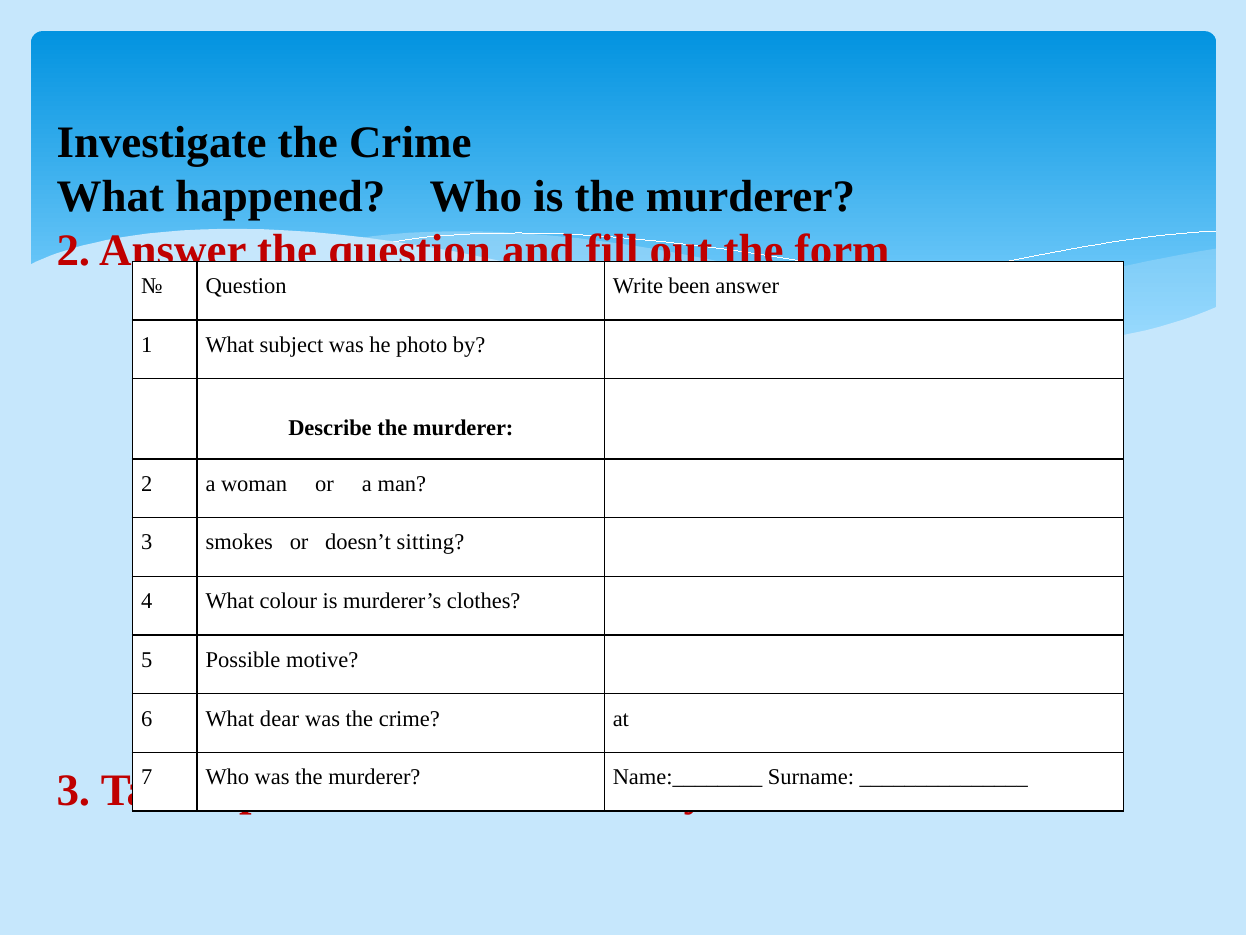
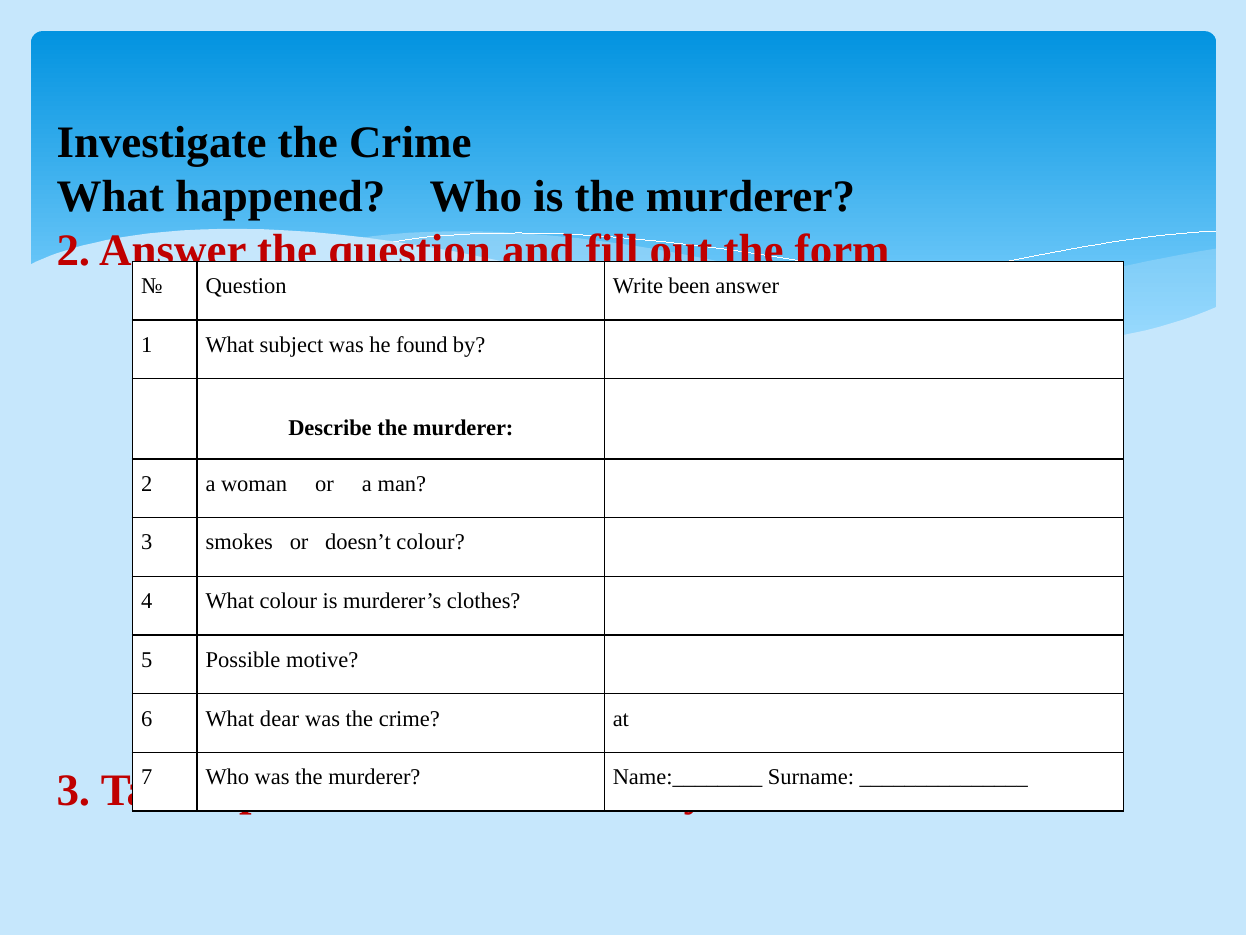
he photo: photo -> found
doesn’t sitting: sitting -> colour
